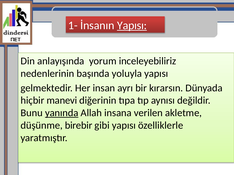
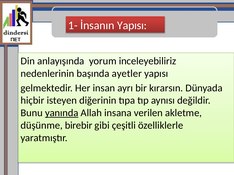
Yapısı at (132, 25) underline: present -> none
yoluyla: yoluyla -> ayetler
manevi: manevi -> isteyen
gibi yapısı: yapısı -> çeşitli
